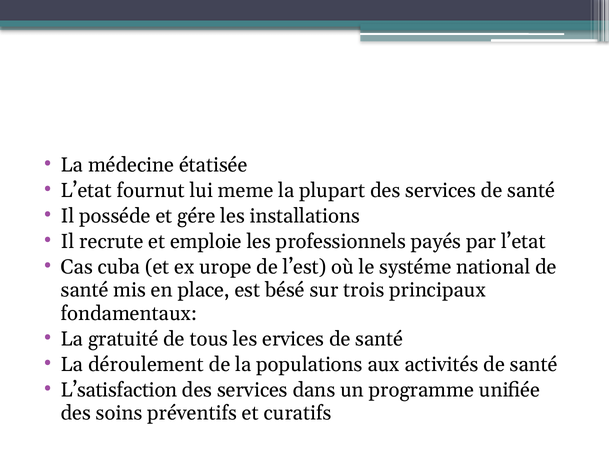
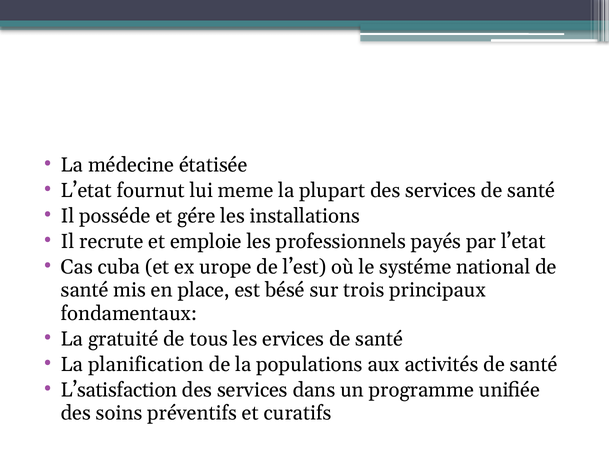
déroulement: déroulement -> planification
